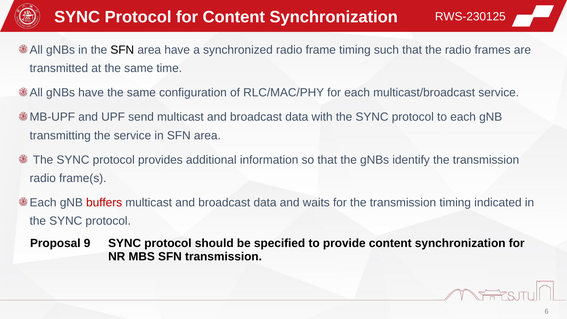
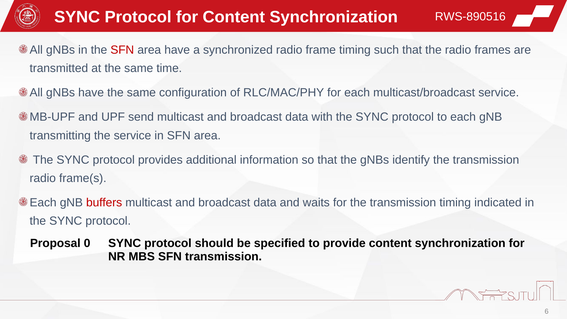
RWS-230125: RWS-230125 -> RWS-890516
SFN at (122, 50) colour: black -> red
9: 9 -> 0
